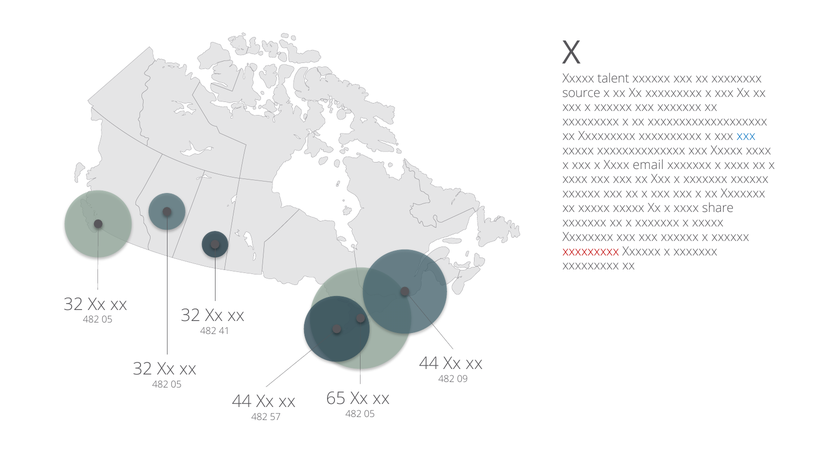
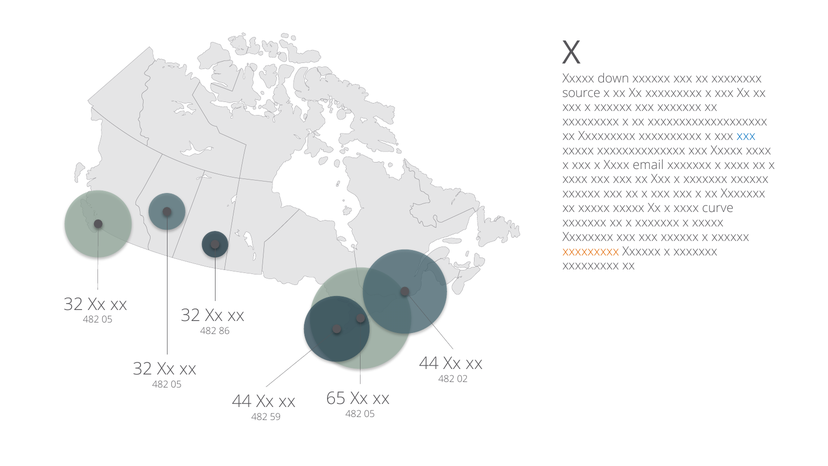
talent: talent -> down
share: share -> curve
xxxxxxxxx at (591, 251) colour: red -> orange
41: 41 -> 86
09: 09 -> 02
57: 57 -> 59
